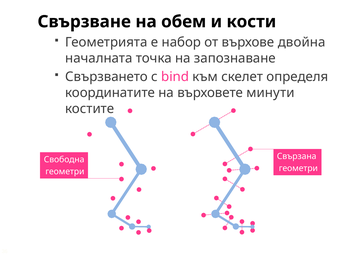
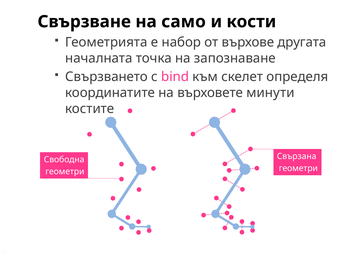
обем: обем -> само
двойна: двойна -> другата
